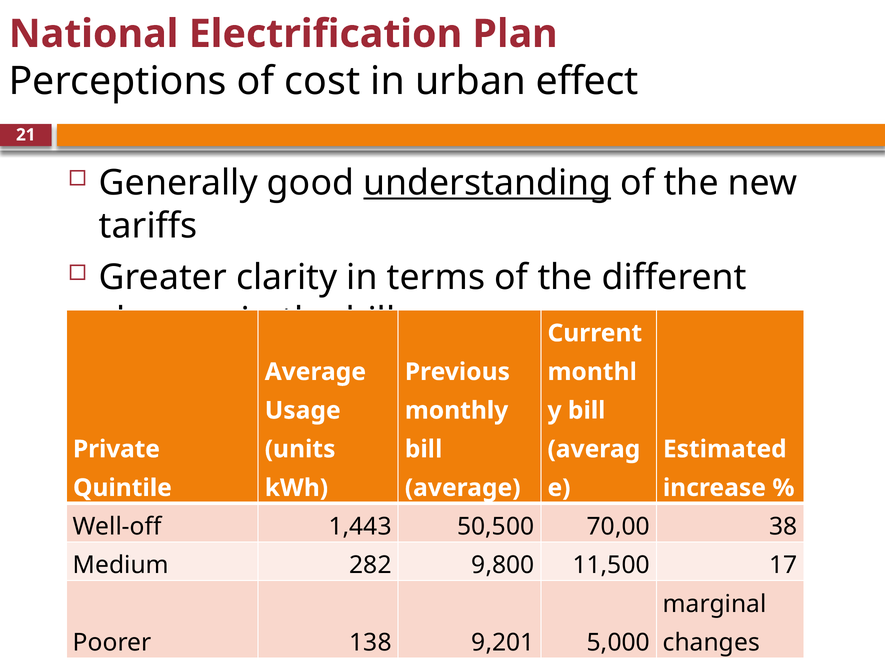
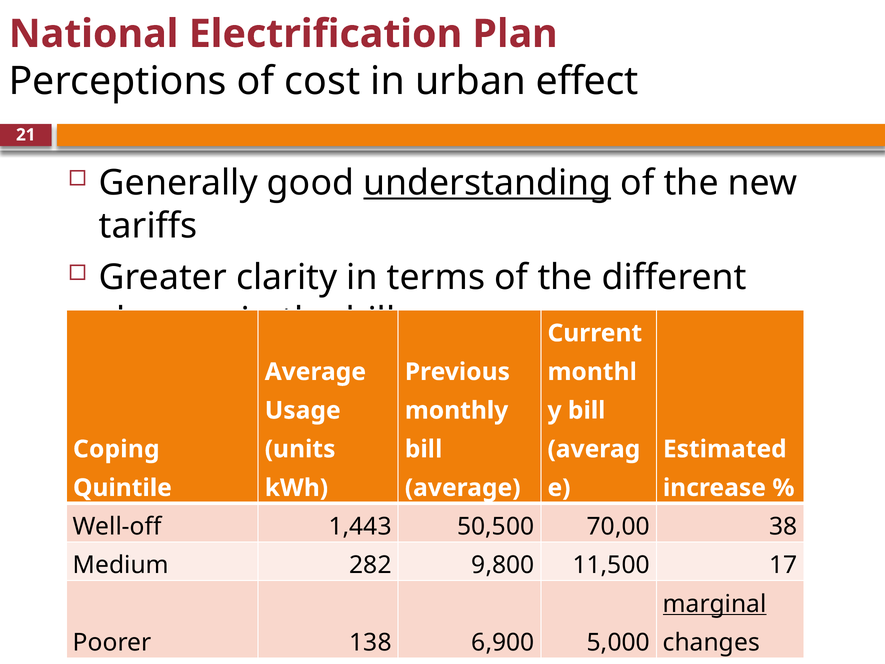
Private: Private -> Coping
marginal underline: none -> present
9,201: 9,201 -> 6,900
